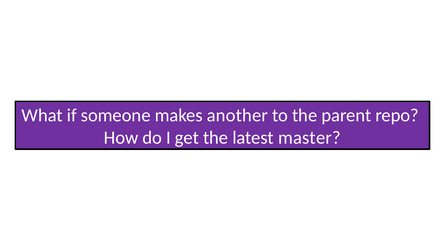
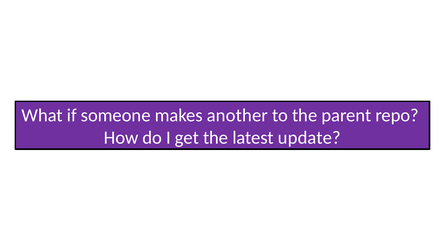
master: master -> update
